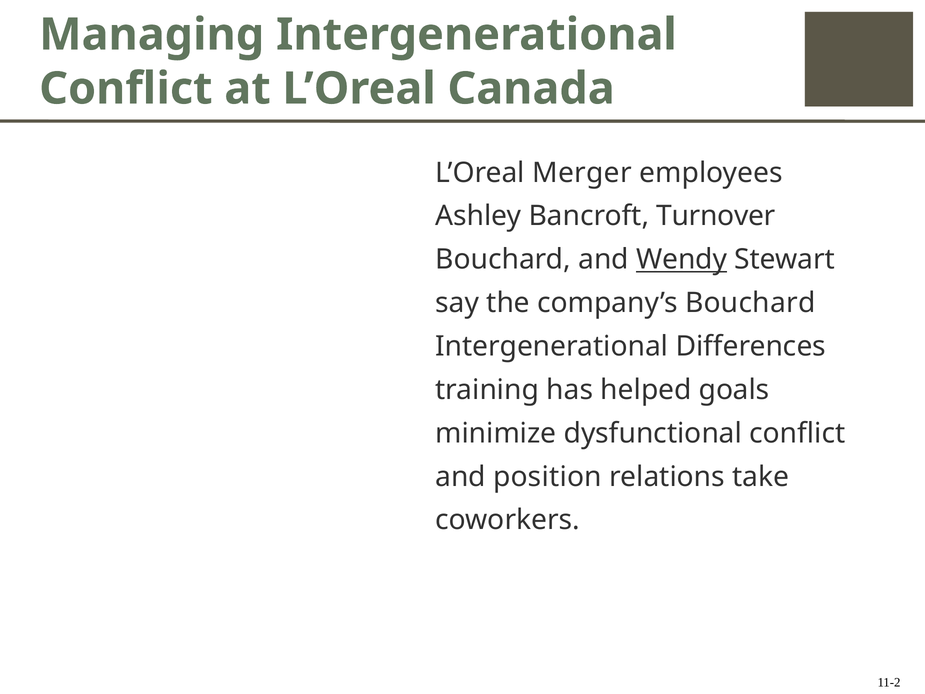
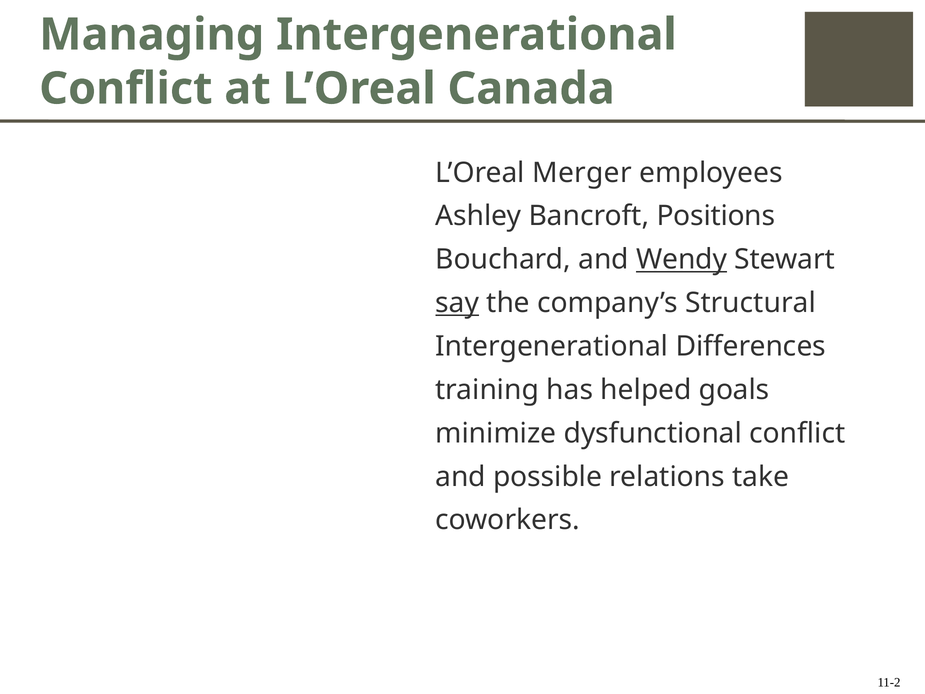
Turnover: Turnover -> Positions
say underline: none -> present
company’s Bouchard: Bouchard -> Structural
position: position -> possible
